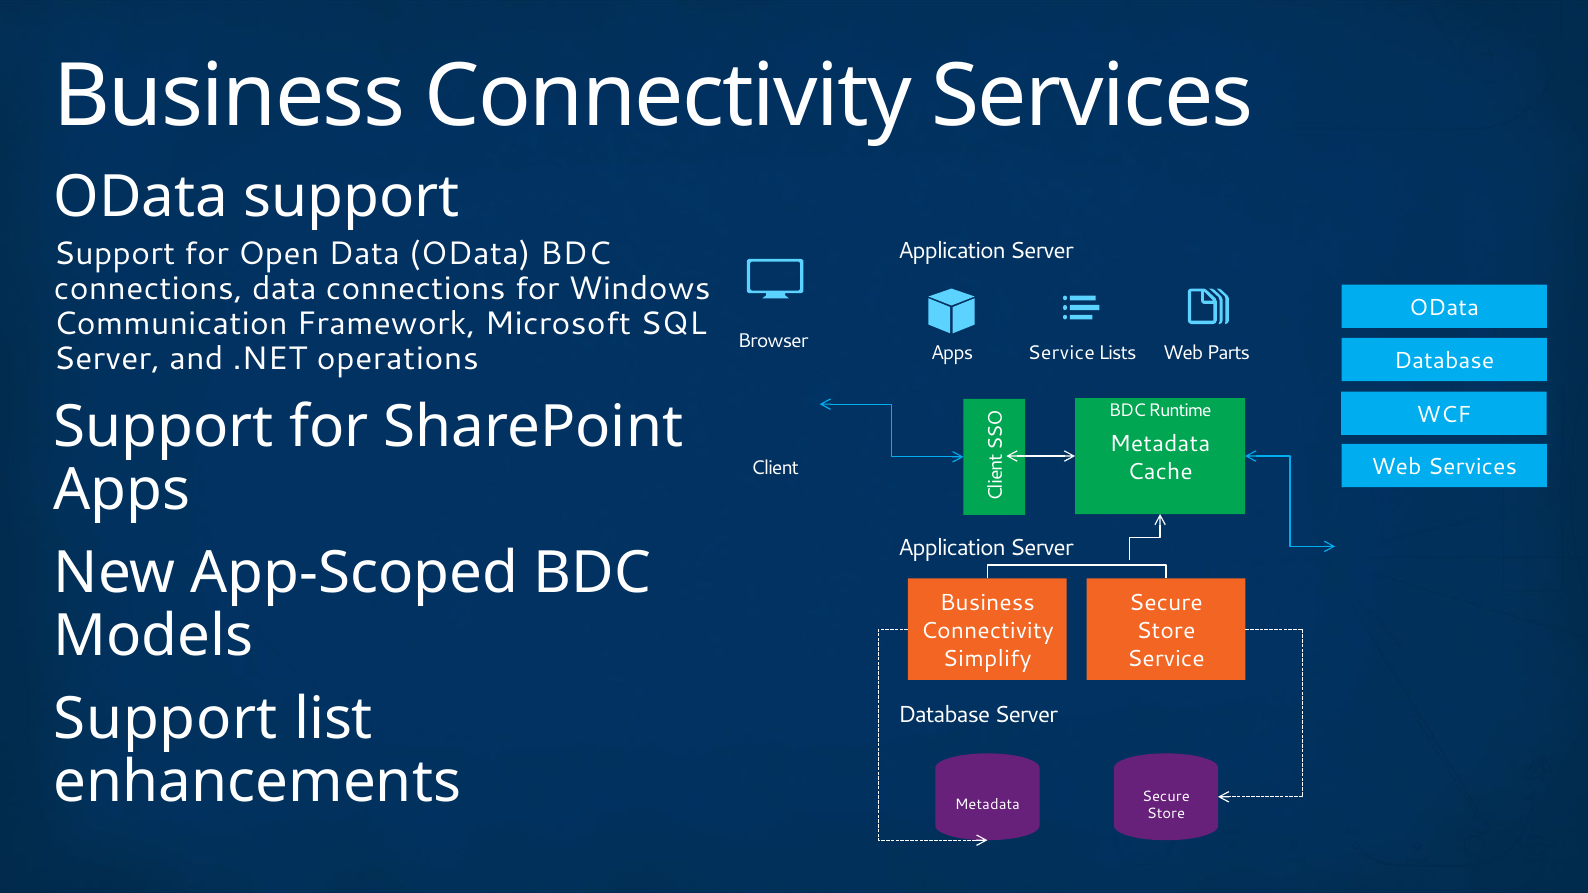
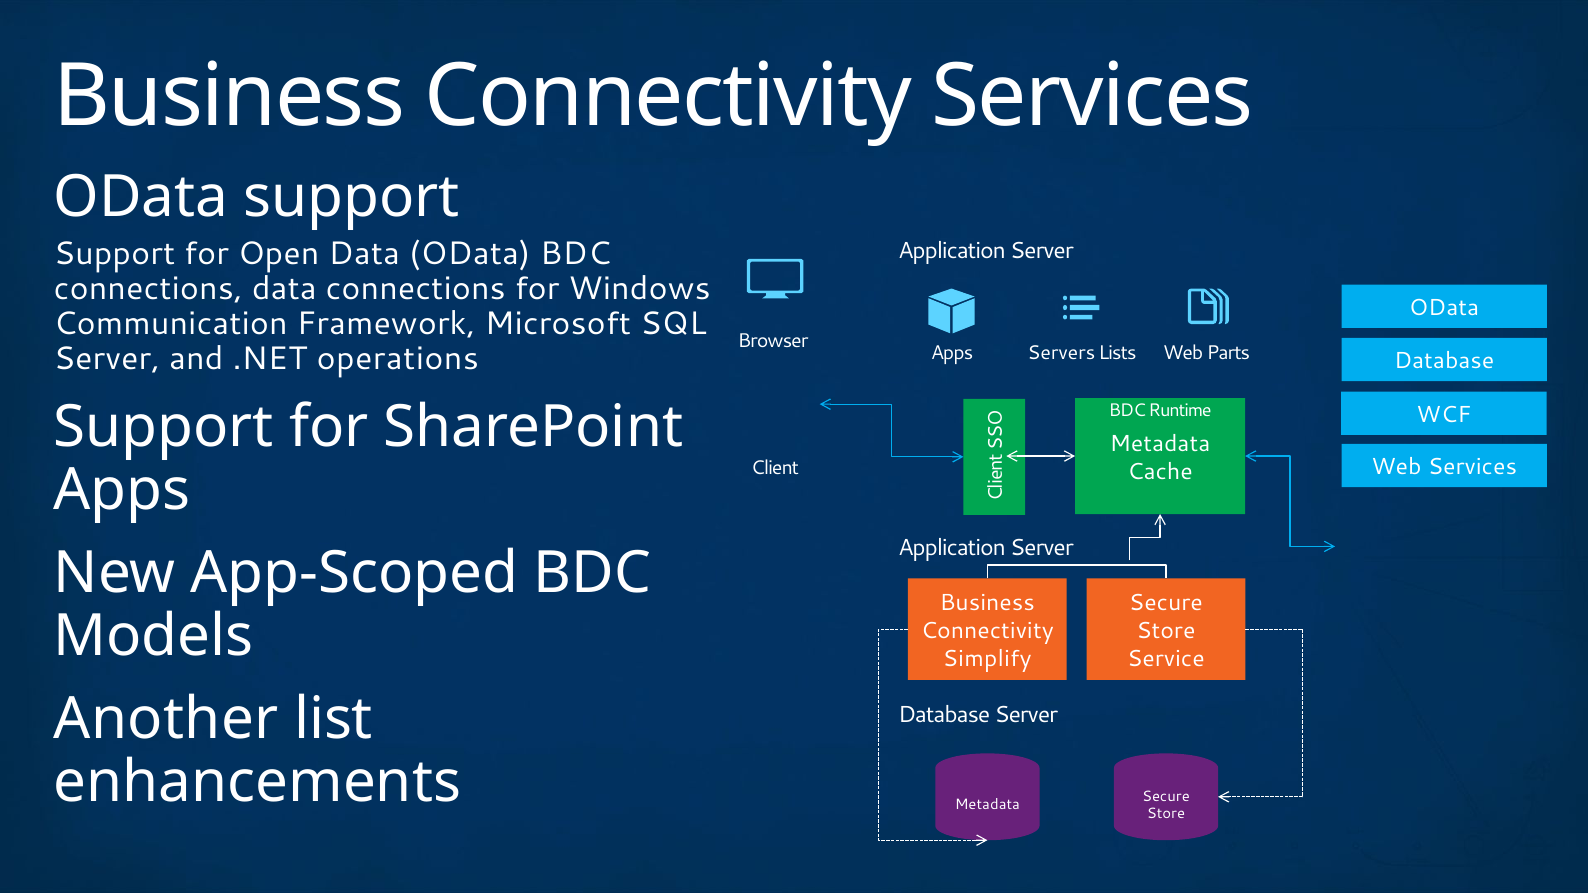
Service at (1061, 353): Service -> Servers
Support at (166, 719): Support -> Another
